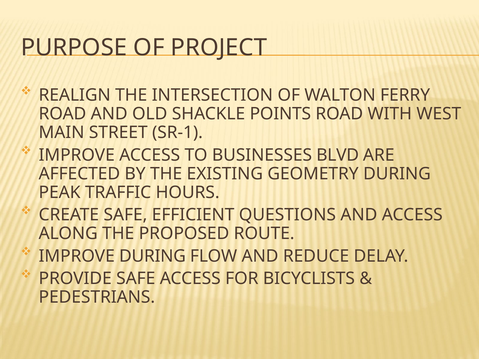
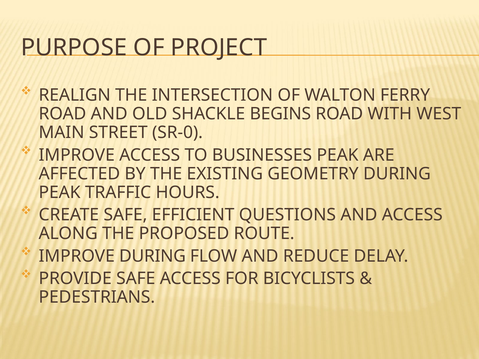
POINTS: POINTS -> BEGINS
SR-1: SR-1 -> SR-0
BUSINESSES BLVD: BLVD -> PEAK
